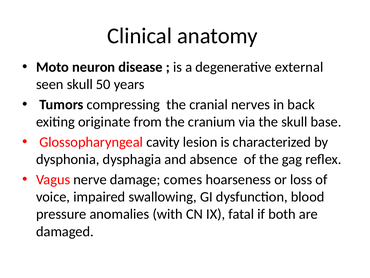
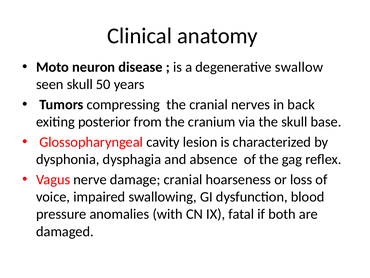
external: external -> swallow
originate: originate -> posterior
damage comes: comes -> cranial
